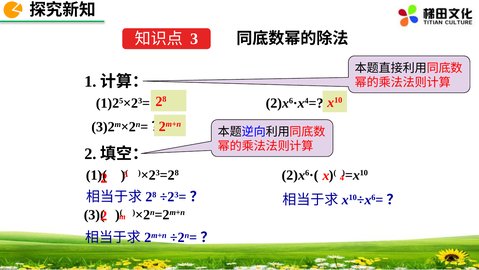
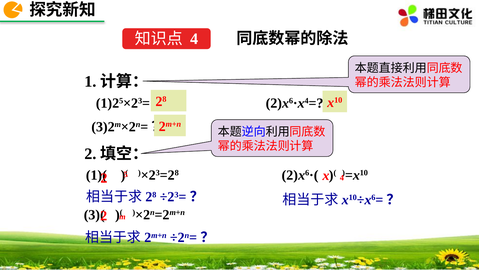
3 at (194, 39): 3 -> 4
